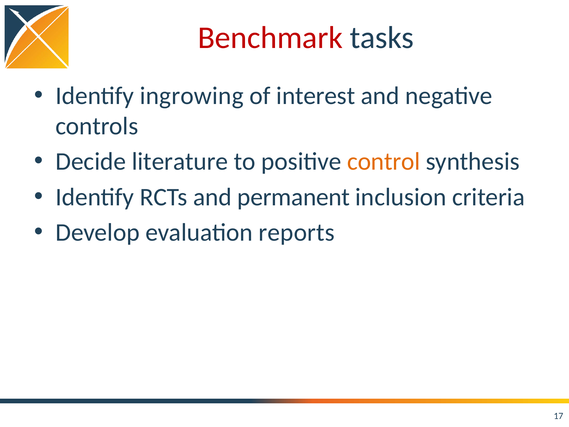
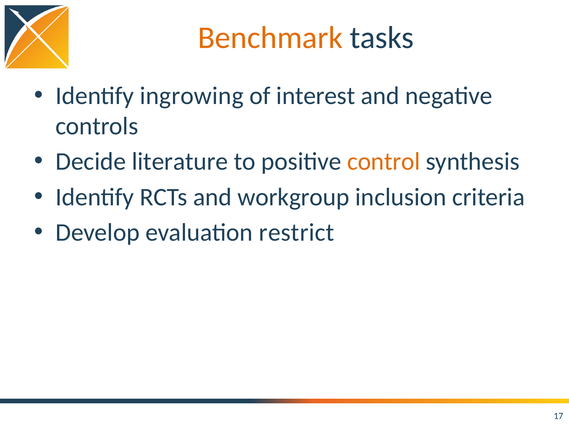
Benchmark colour: red -> orange
permanent: permanent -> workgroup
reports: reports -> restrict
